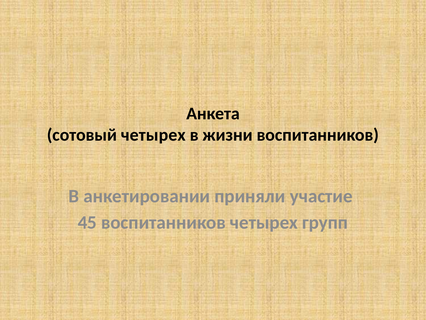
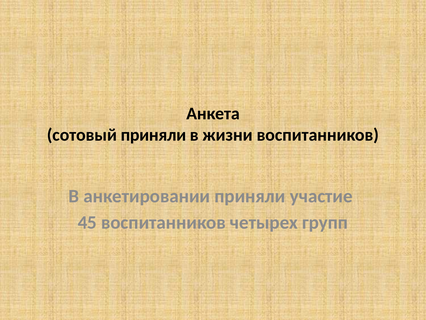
сотовый четырех: четырех -> приняли
